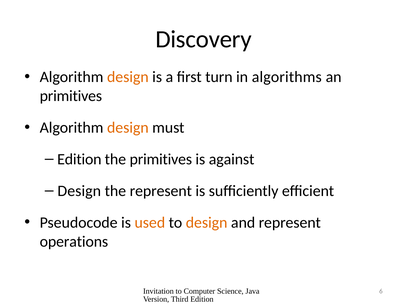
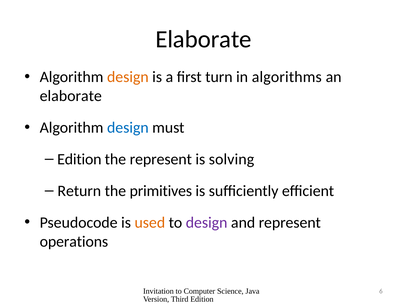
Discovery at (203, 39): Discovery -> Elaborate
primitives at (71, 96): primitives -> elaborate
design at (128, 128) colour: orange -> blue
the primitives: primitives -> represent
against: against -> solving
Design at (79, 191): Design -> Return
the represent: represent -> primitives
design at (207, 223) colour: orange -> purple
